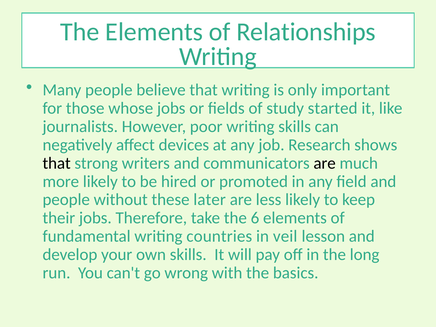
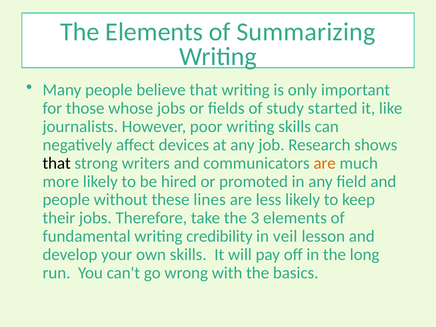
Relationships: Relationships -> Summarizing
are at (325, 163) colour: black -> orange
later: later -> lines
6: 6 -> 3
countries: countries -> credibility
